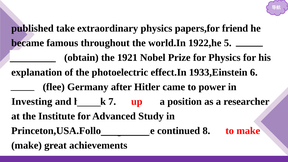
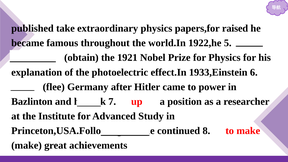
friend: friend -> raised
Investing: Investing -> Bazlinton
